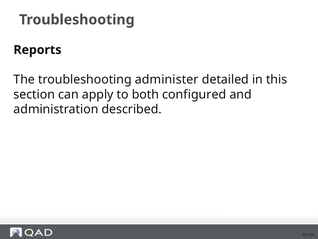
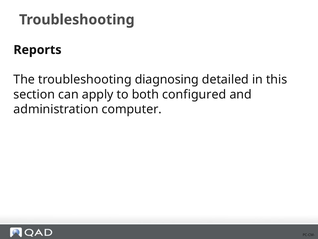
administer: administer -> diagnosing
described: described -> computer
